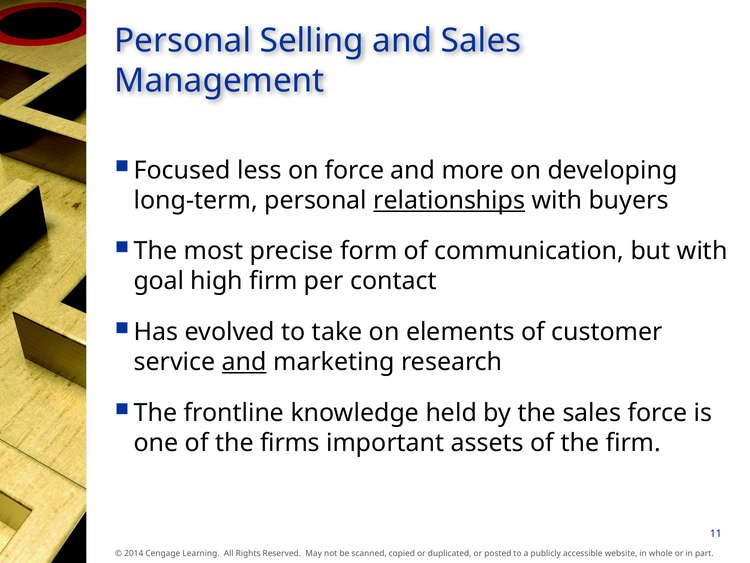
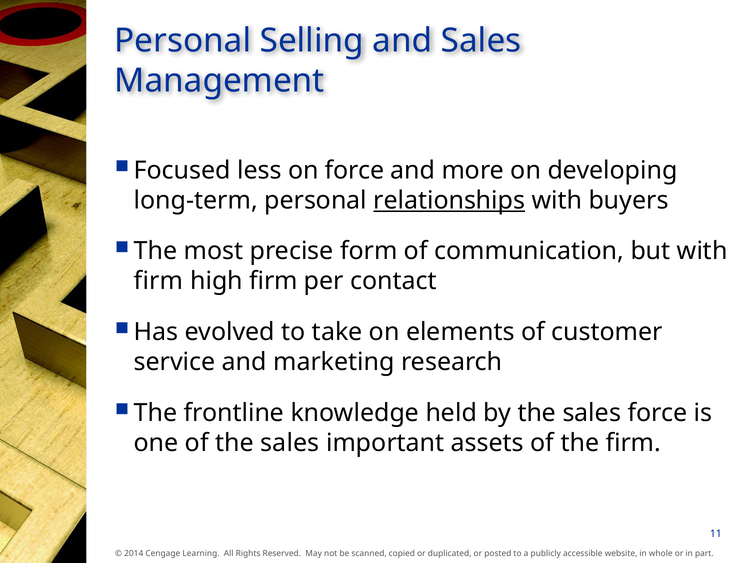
goal at (159, 281): goal -> firm
and at (244, 362) underline: present -> none
of the firms: firms -> sales
